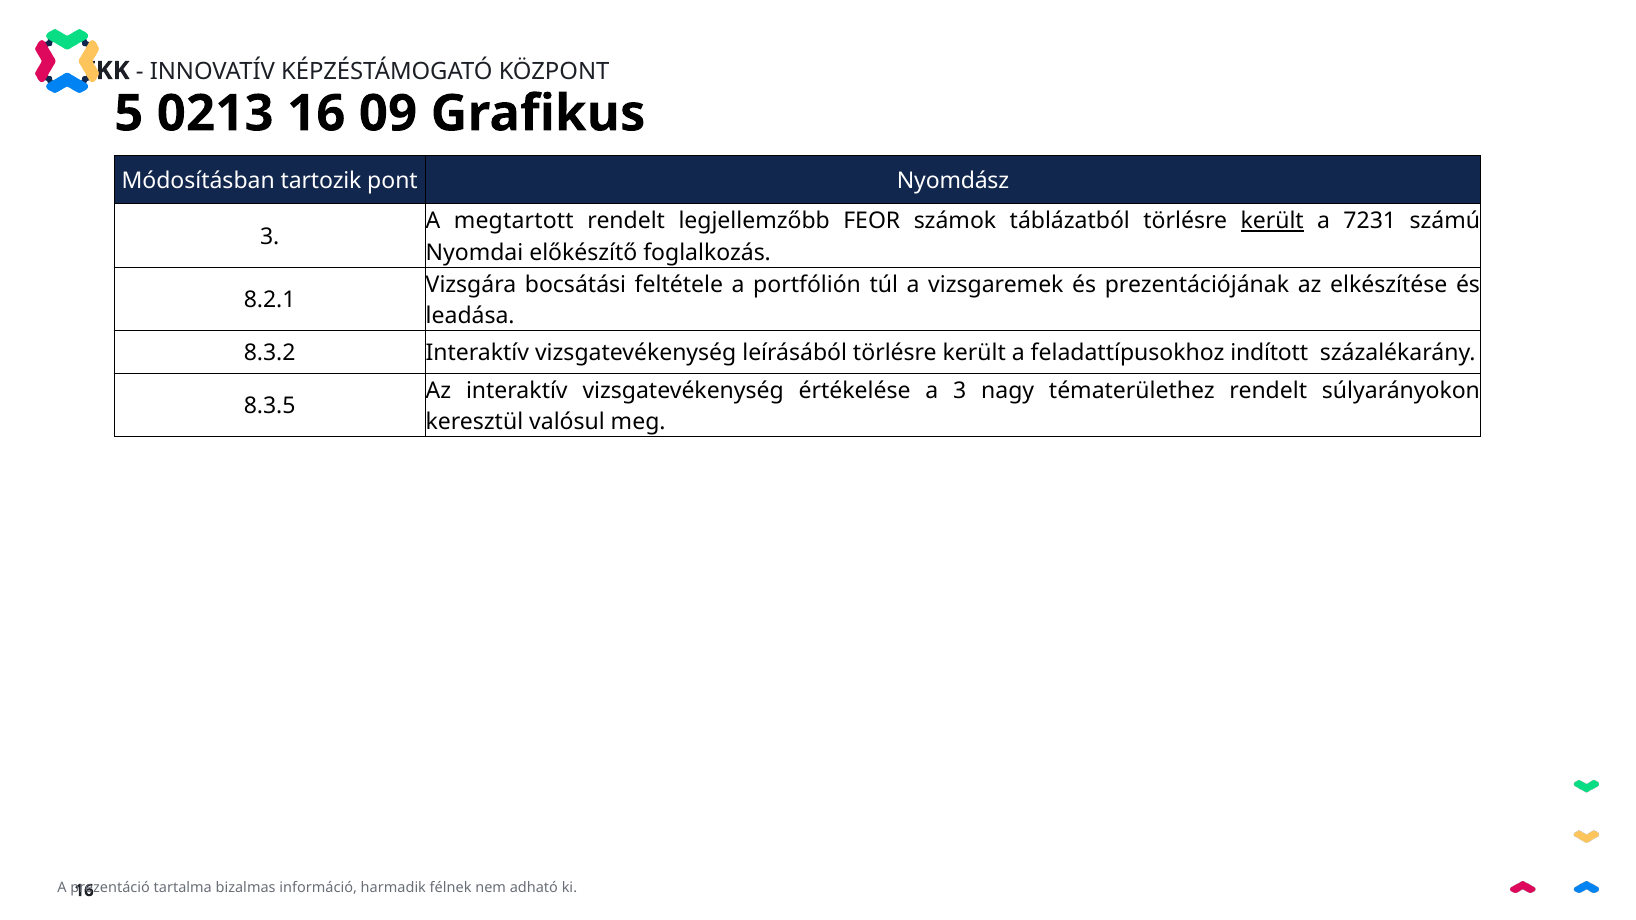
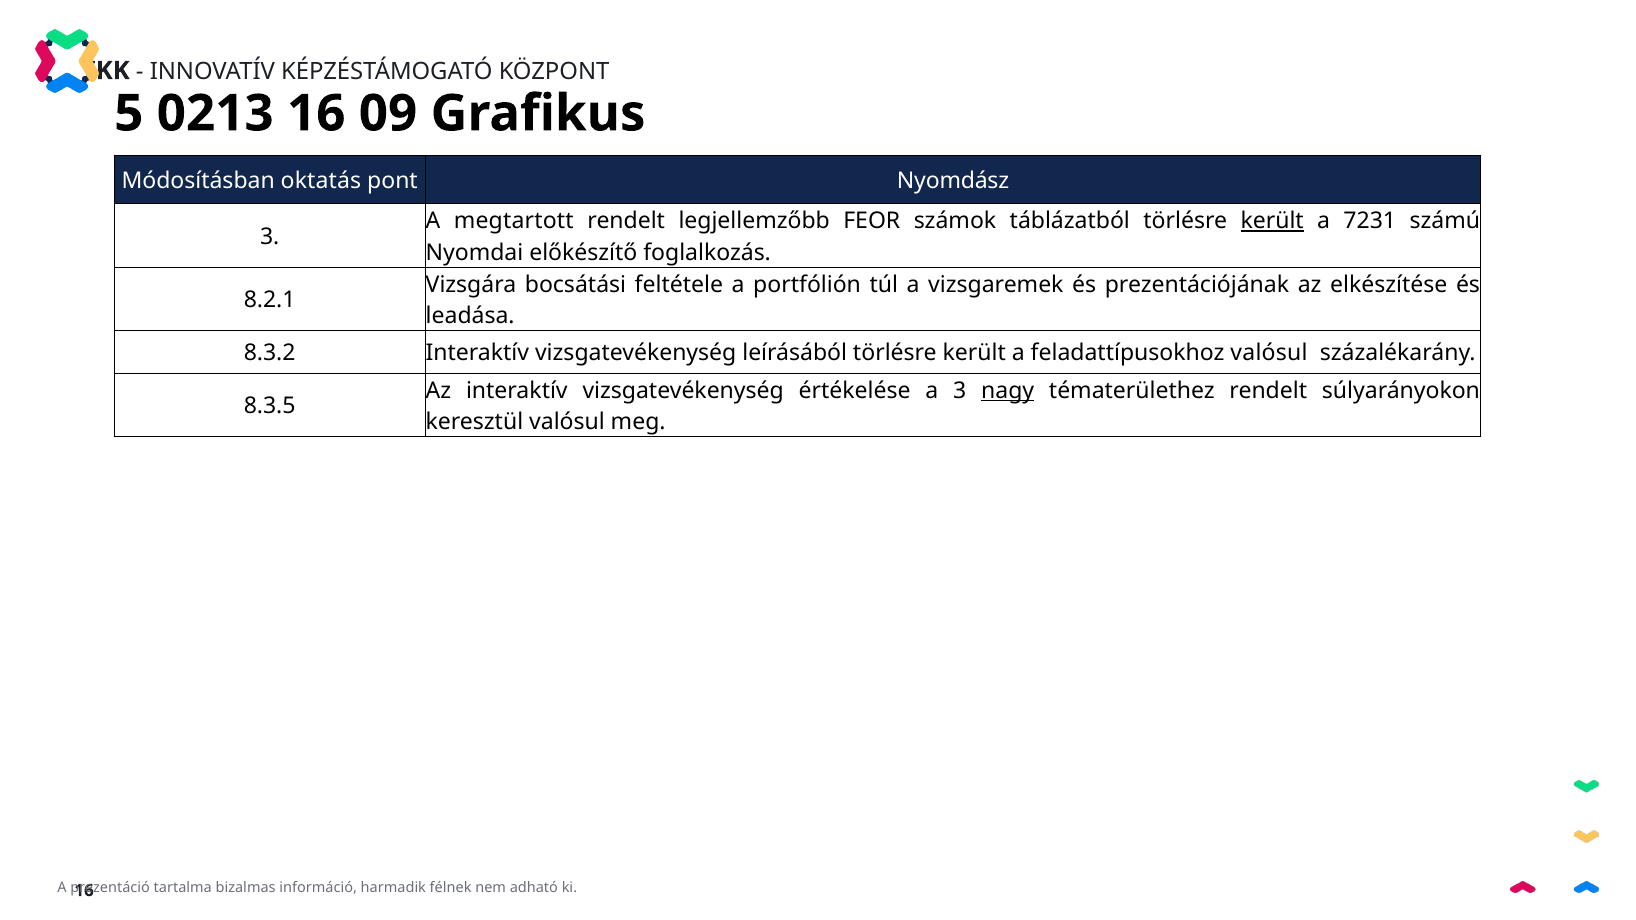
tartozik: tartozik -> oktatás
feladattípusokhoz indított: indított -> valósul
nagy underline: none -> present
